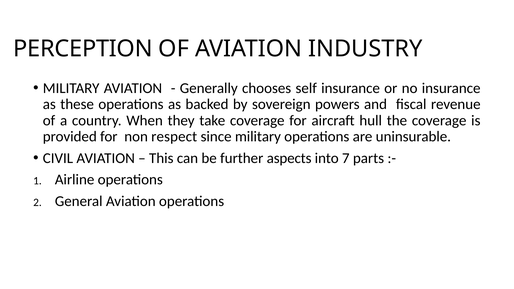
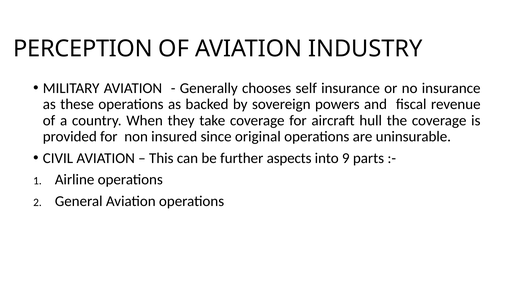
respect: respect -> insured
since military: military -> original
7: 7 -> 9
